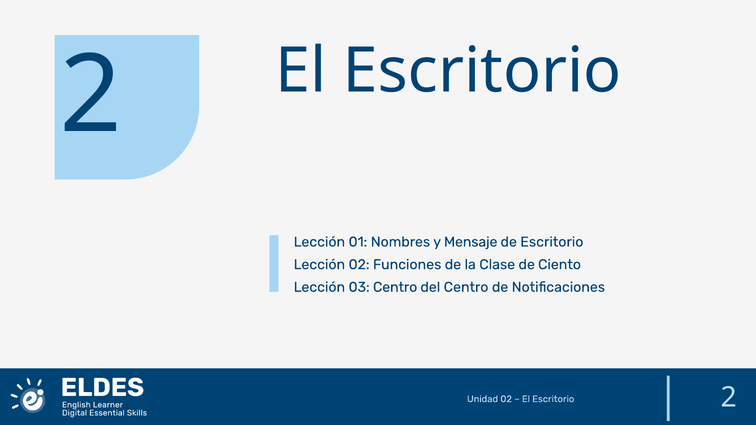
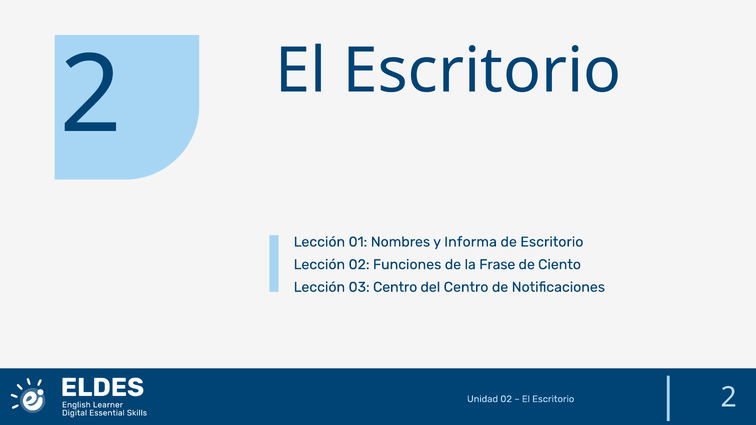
Mensaje: Mensaje -> Informa
Clase: Clase -> Frase
